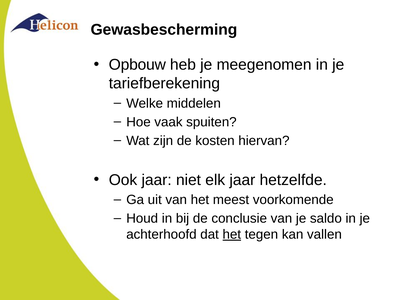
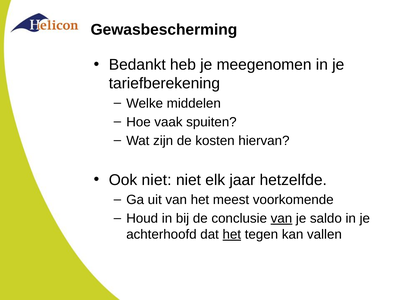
Opbouw: Opbouw -> Bedankt
Ook jaar: jaar -> niet
van at (281, 218) underline: none -> present
